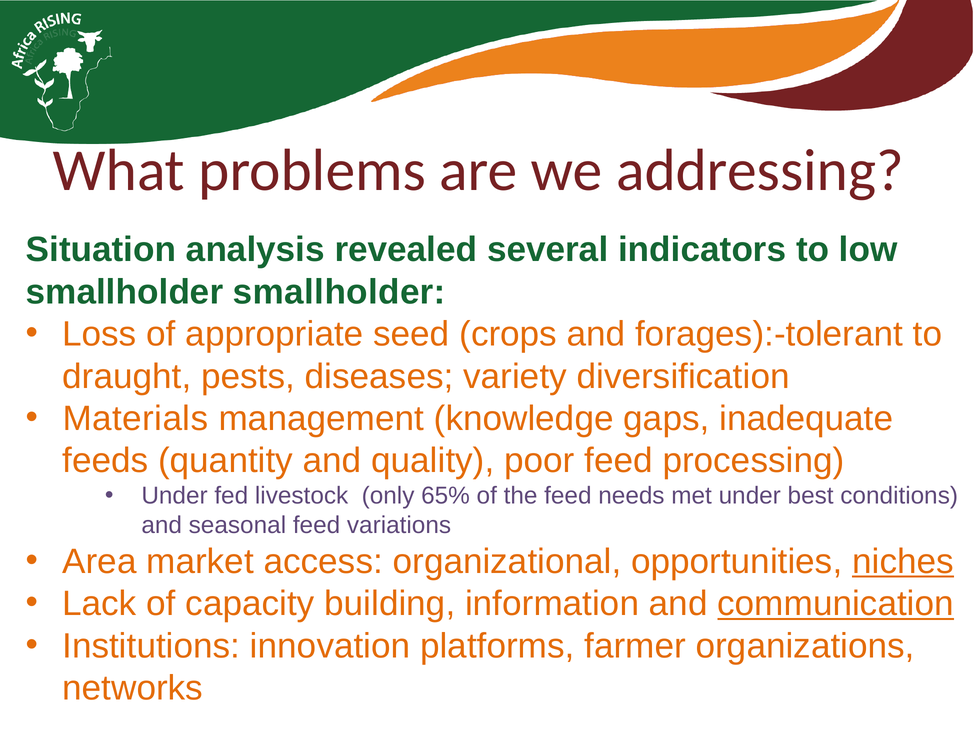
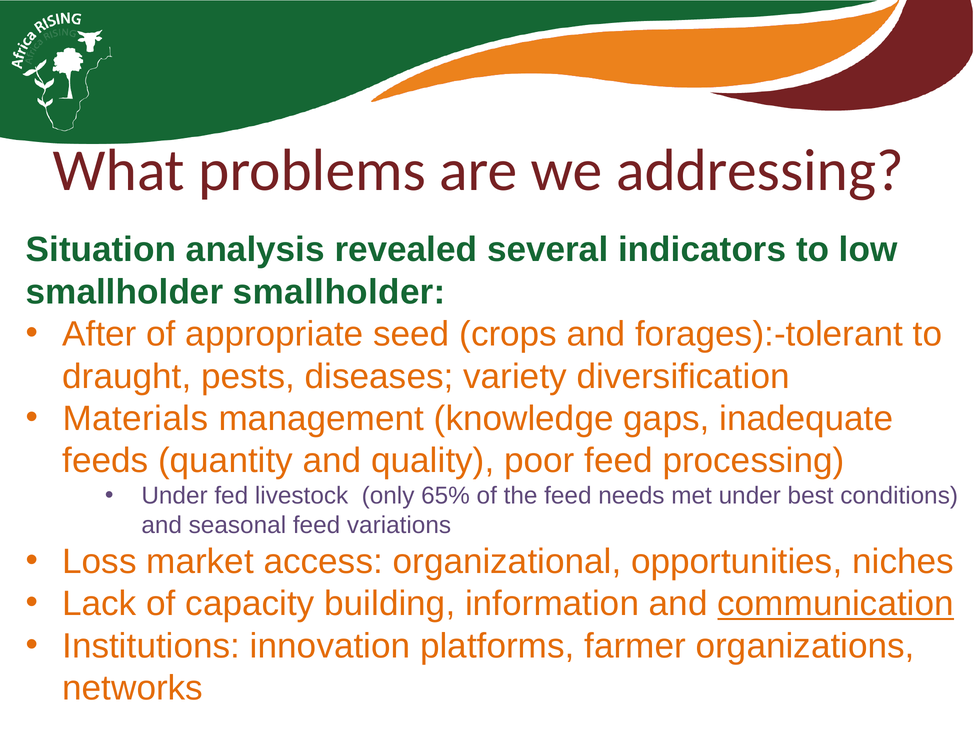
Loss: Loss -> After
Area: Area -> Loss
niches underline: present -> none
